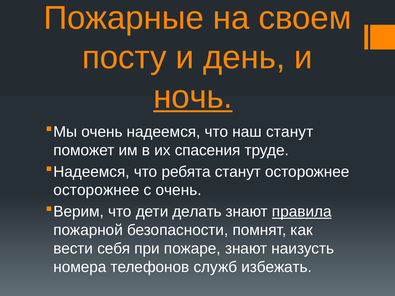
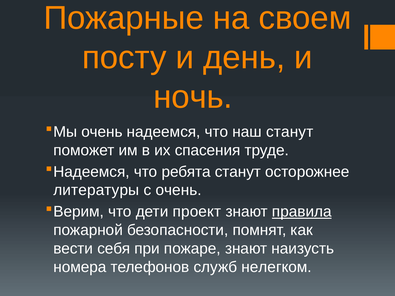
ночь underline: present -> none
осторожнее at (96, 190): осторожнее -> литературы
делать: делать -> проект
избежать: избежать -> нелегком
